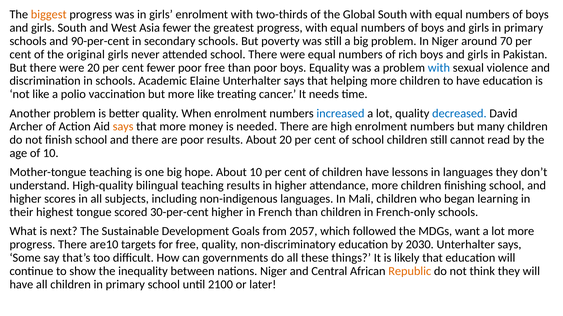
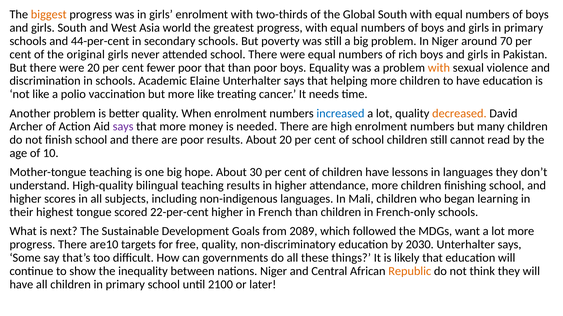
Asia fewer: fewer -> world
90-per-cent: 90-per-cent -> 44-per-cent
poor free: free -> that
with at (439, 68) colour: blue -> orange
decreased colour: blue -> orange
says at (123, 127) colour: orange -> purple
About 10: 10 -> 30
30-per-cent: 30-per-cent -> 22-per-cent
2057: 2057 -> 2089
